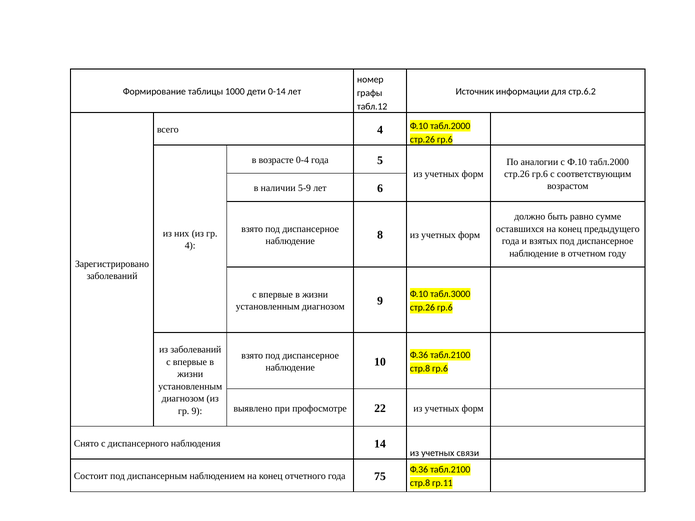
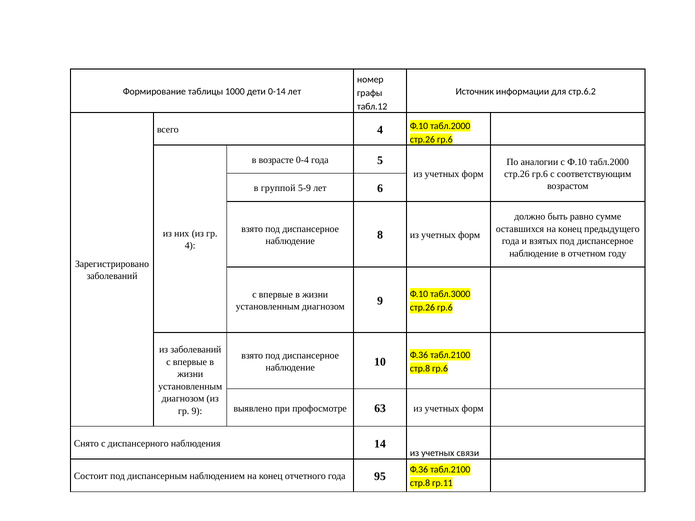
наличии: наличии -> группой
22: 22 -> 63
75: 75 -> 95
